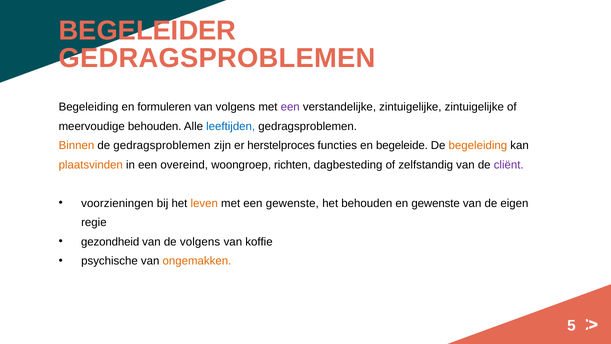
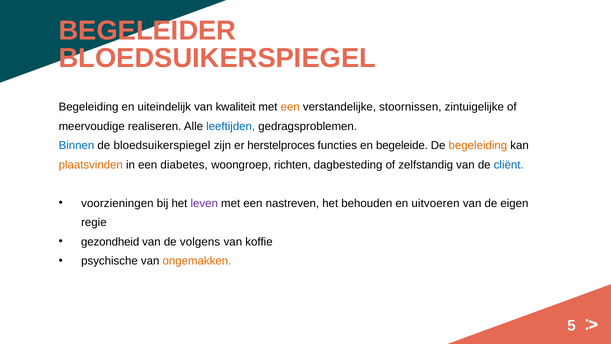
GEDRAGSPROBLEMEN at (217, 58): GEDRAGSPROBLEMEN -> BLOEDSUIKERSPIEGEL
formuleren: formuleren -> uiteindelijk
van volgens: volgens -> kwaliteit
een at (290, 107) colour: purple -> orange
verstandelijke zintuigelijke: zintuigelijke -> stoornissen
meervoudige behouden: behouden -> realiseren
Binnen colour: orange -> blue
de gedragsproblemen: gedragsproblemen -> bloedsuikerspiegel
overeind: overeind -> diabetes
cliënt colour: purple -> blue
leven colour: orange -> purple
een gewenste: gewenste -> nastreven
en gewenste: gewenste -> uitvoeren
